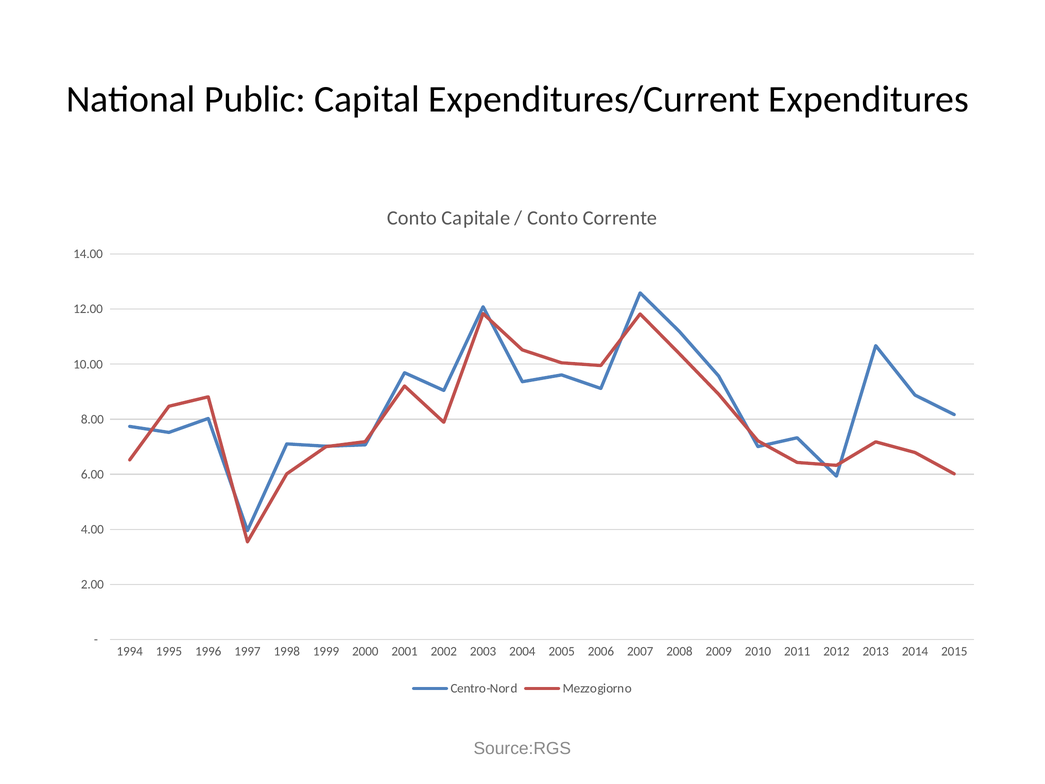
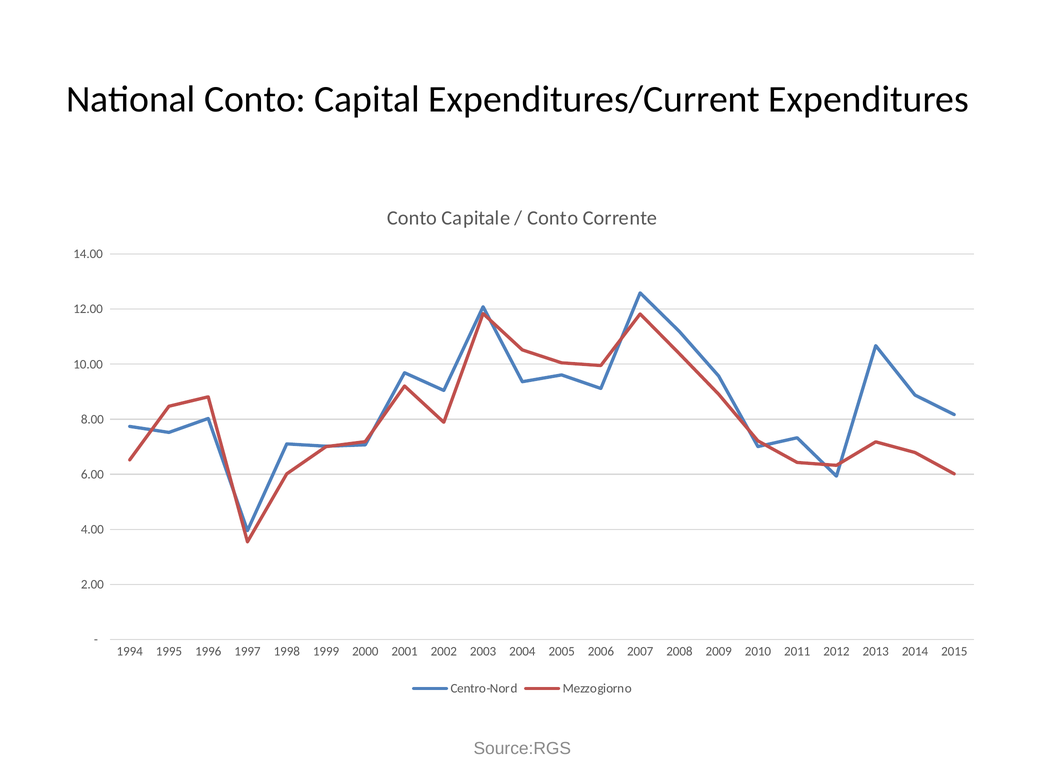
National Public: Public -> Conto
